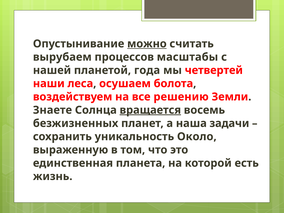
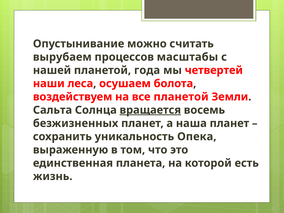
можно underline: present -> none
все решению: решению -> планетой
Знаете: Знаете -> Сальта
наша задачи: задачи -> планет
Около: Около -> Опека
